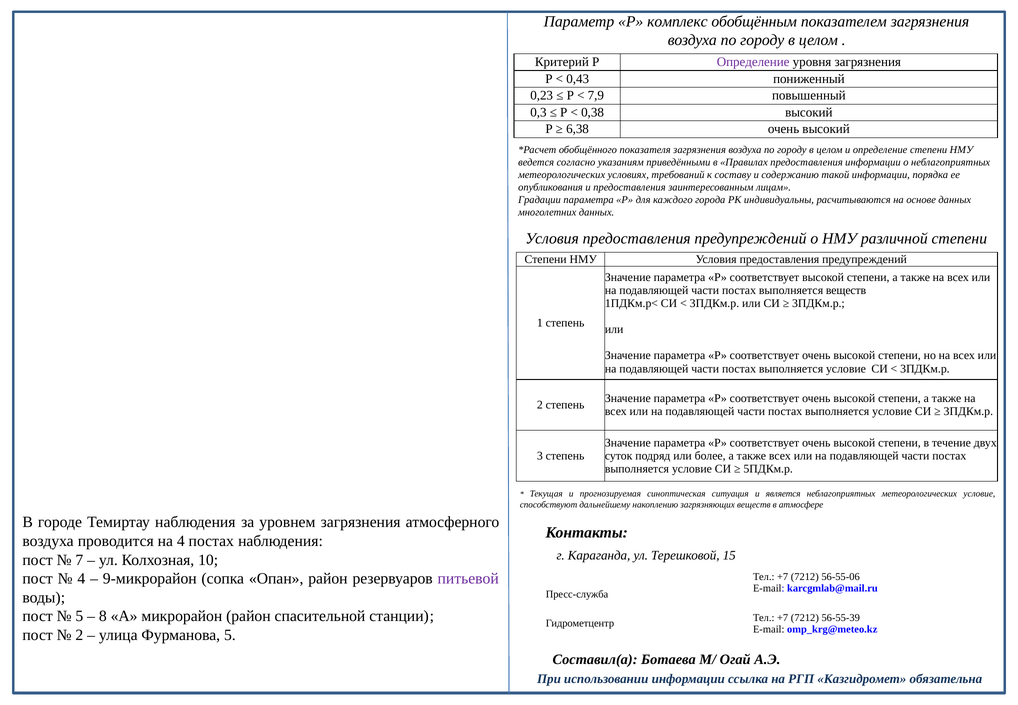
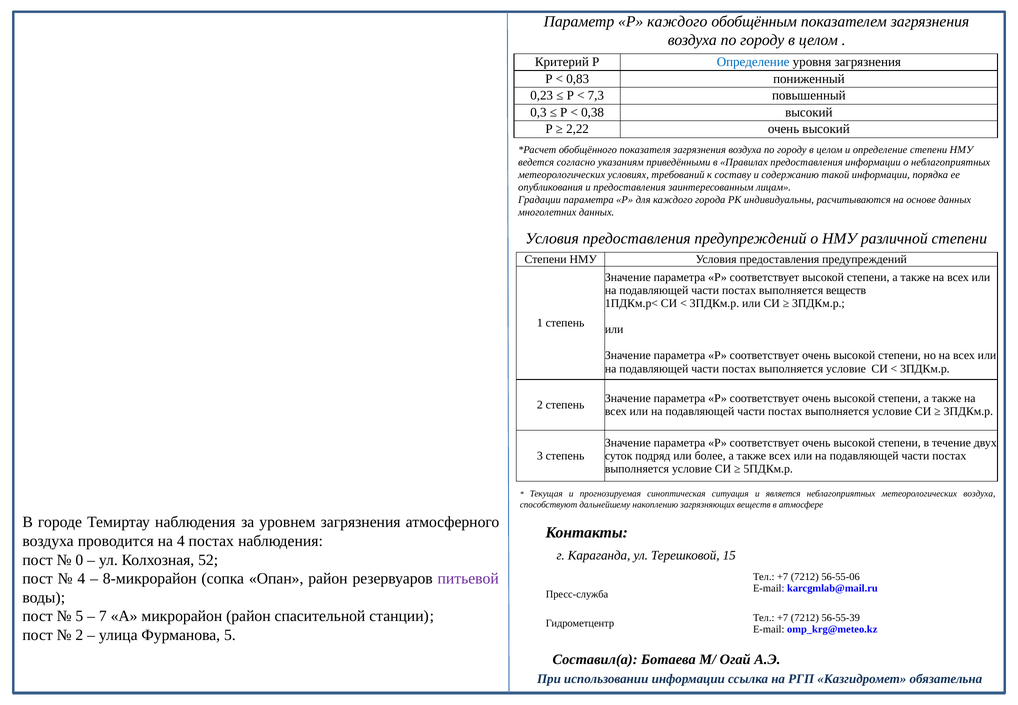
Р комплекс: комплекс -> каждого
Определение at (753, 62) colour: purple -> blue
0,43: 0,43 -> 0,83
7,9: 7,9 -> 7,3
6,38: 6,38 -> 2,22
метеорологических условие: условие -> воздуха
7: 7 -> 0
10: 10 -> 52
9-микрорайон: 9-микрорайон -> 8-микрорайон
8: 8 -> 7
